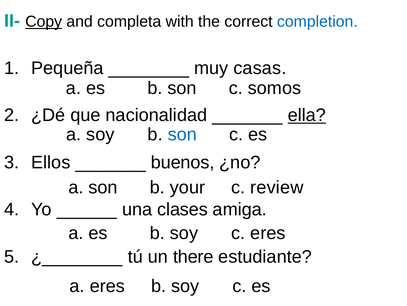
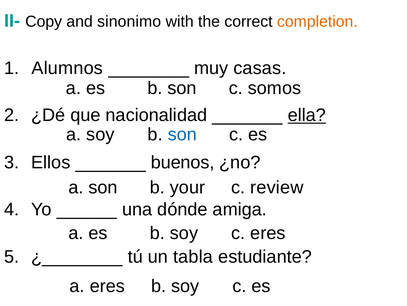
Copy underline: present -> none
completa: completa -> sinonimo
completion colour: blue -> orange
Pequeña: Pequeña -> Alumnos
clases: clases -> dónde
there: there -> tabla
